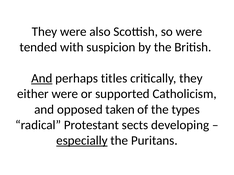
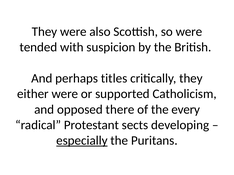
And at (42, 79) underline: present -> none
taken: taken -> there
types: types -> every
